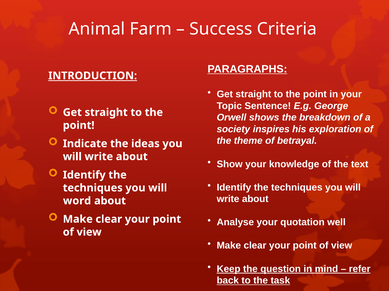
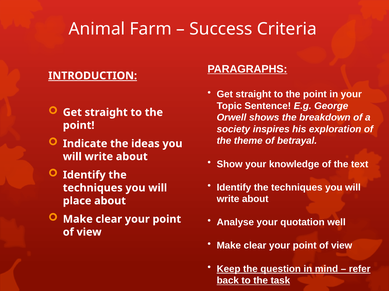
word: word -> place
